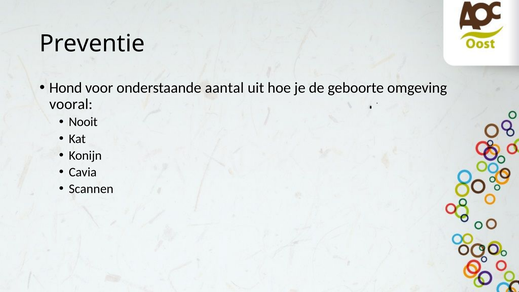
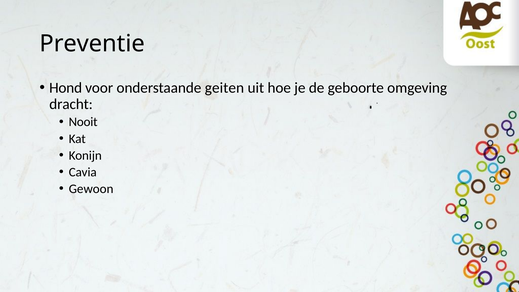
aantal: aantal -> geiten
vooral: vooral -> dracht
Scannen: Scannen -> Gewoon
